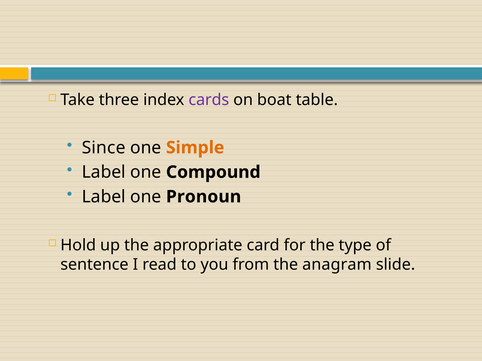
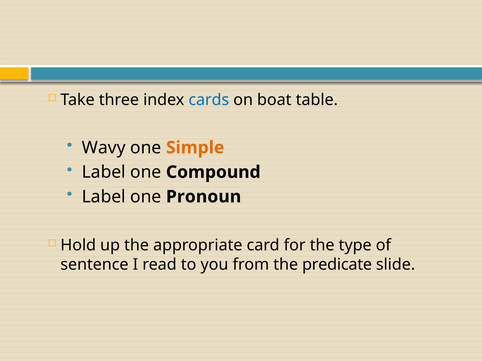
cards colour: purple -> blue
Since: Since -> Wavy
anagram: anagram -> predicate
